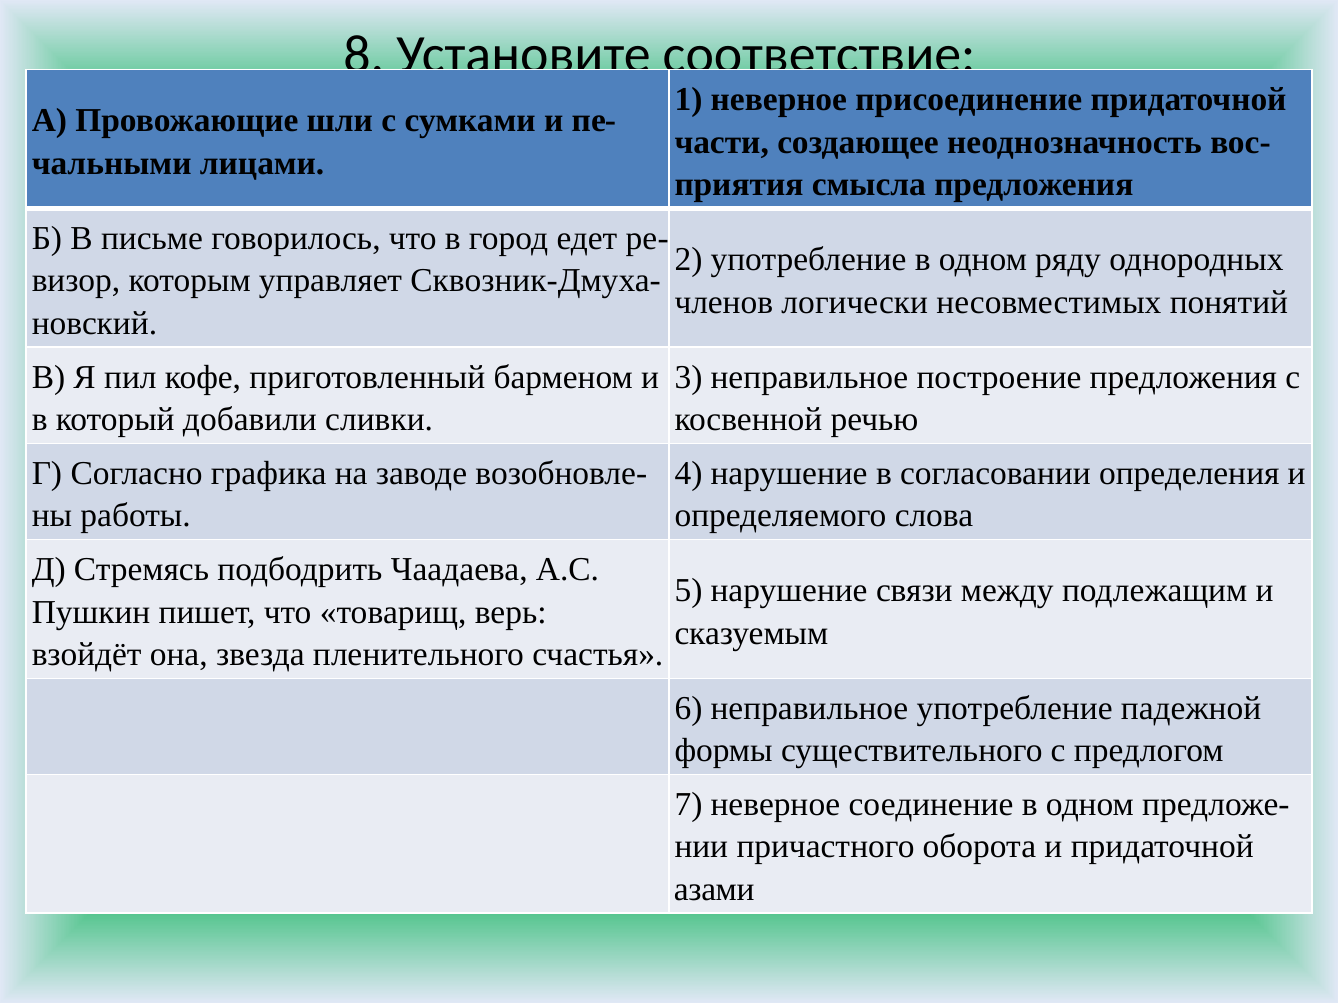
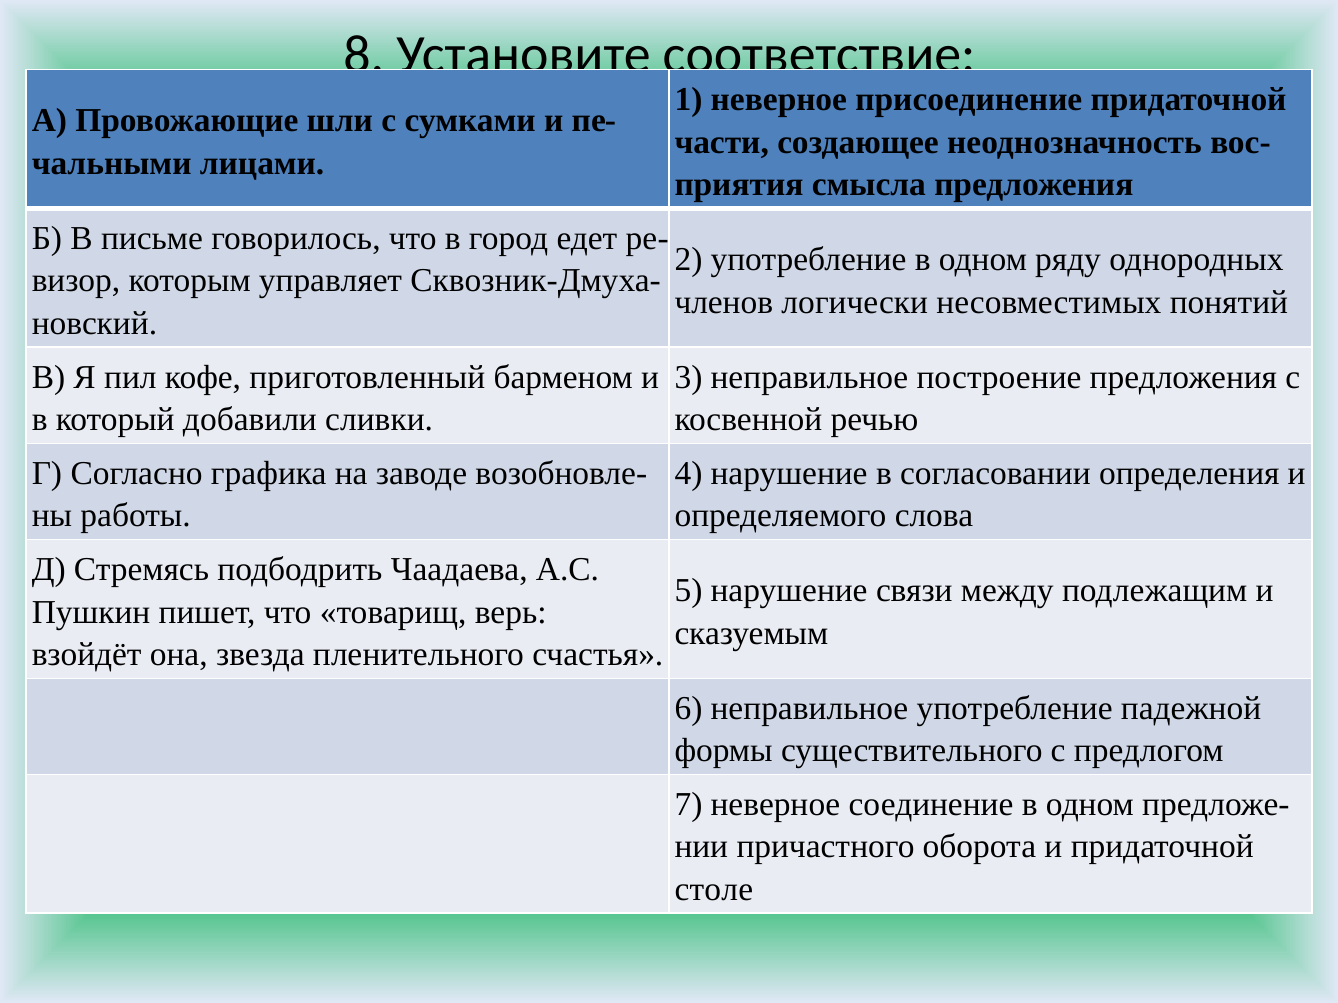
азами: азами -> столе
